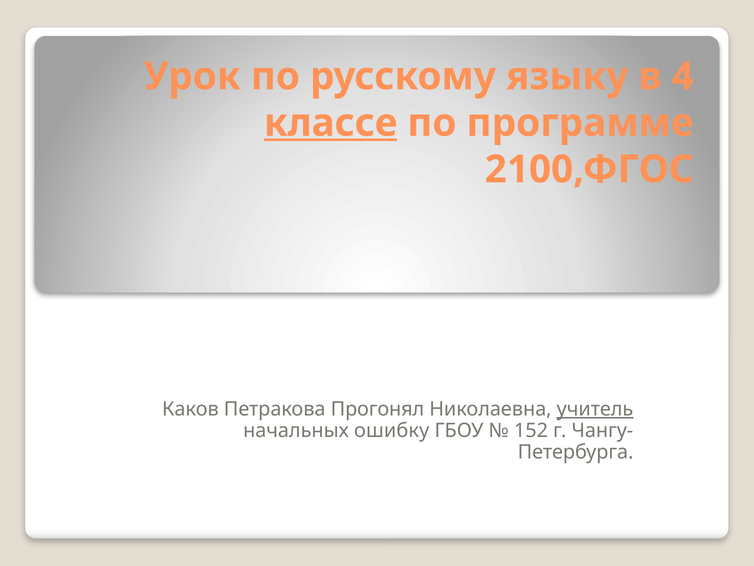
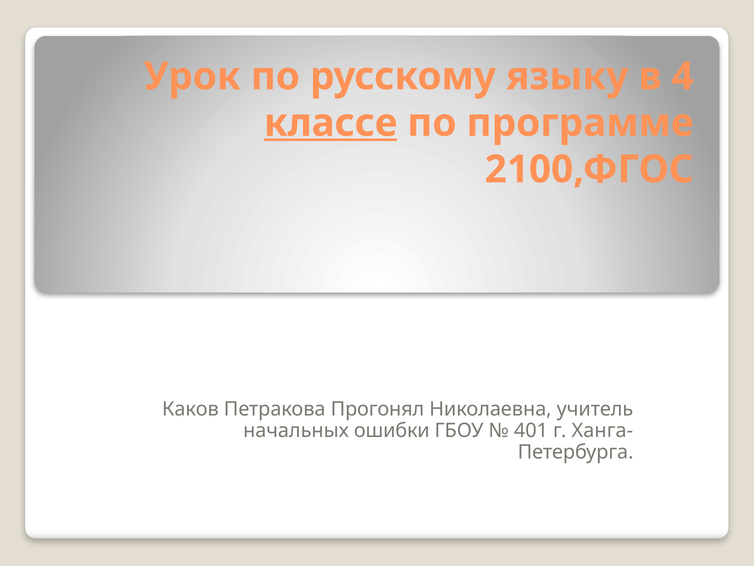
учитель underline: present -> none
ошибку: ошибку -> ошибки
152: 152 -> 401
Чангу-: Чангу- -> Ханга-
